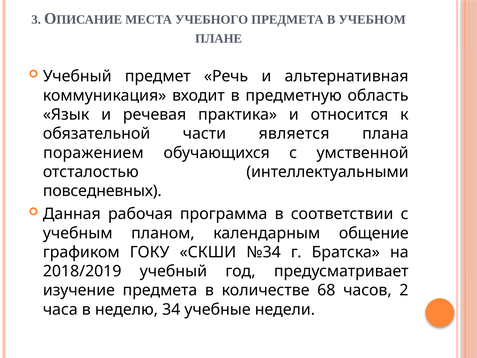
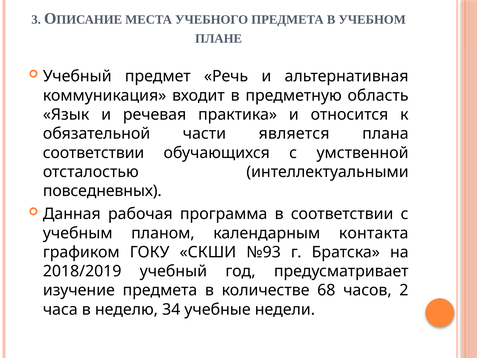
поражением at (93, 153): поражением -> соответствии
общение: общение -> контакта
№34: №34 -> №93
